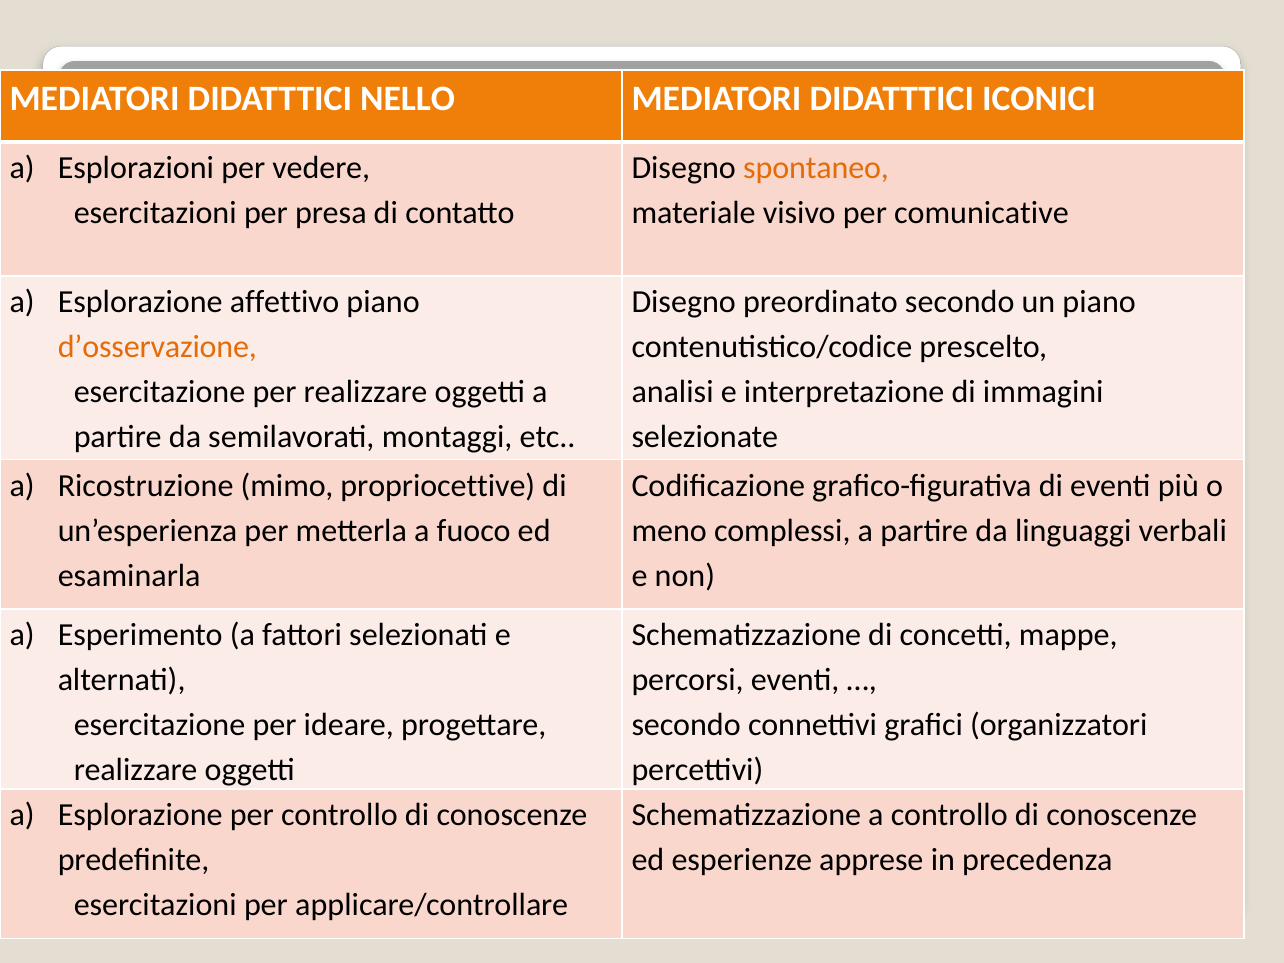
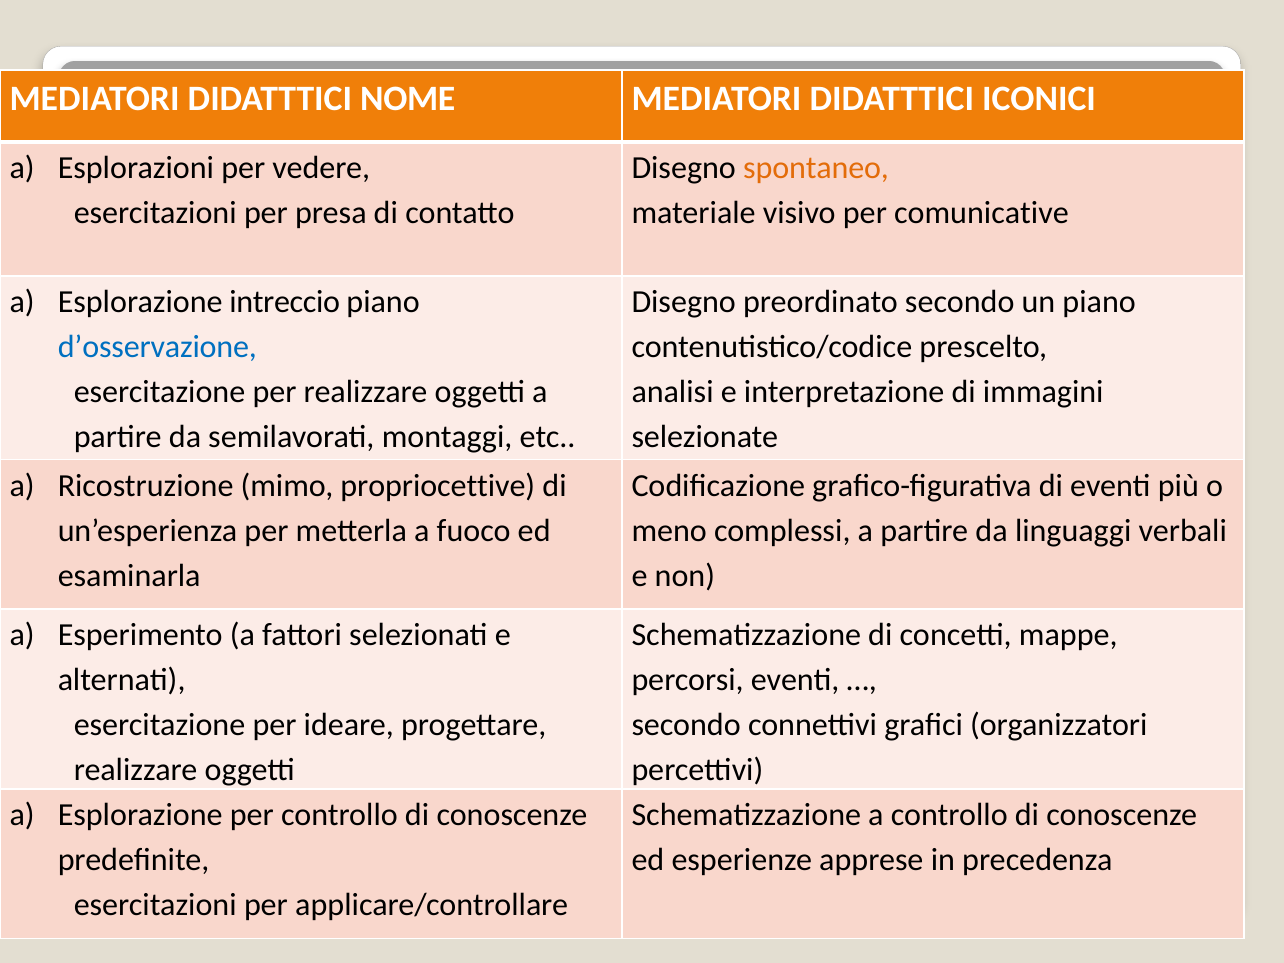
NELLO: NELLO -> NOME
affettivo: affettivo -> intreccio
d’osservazione colour: orange -> blue
